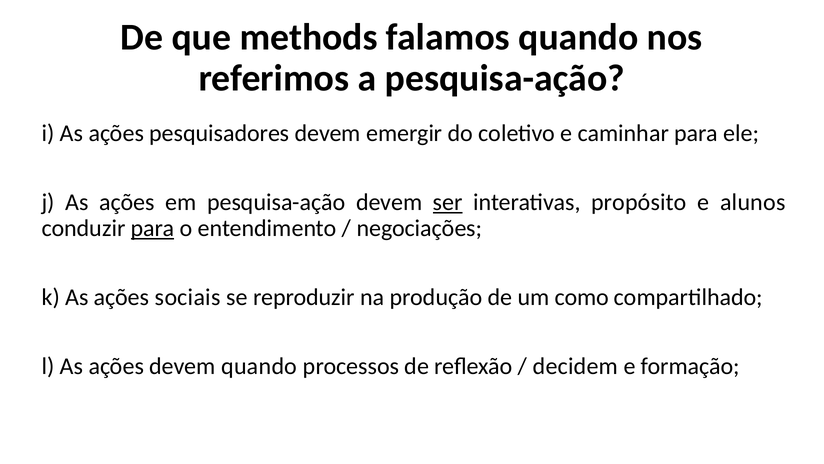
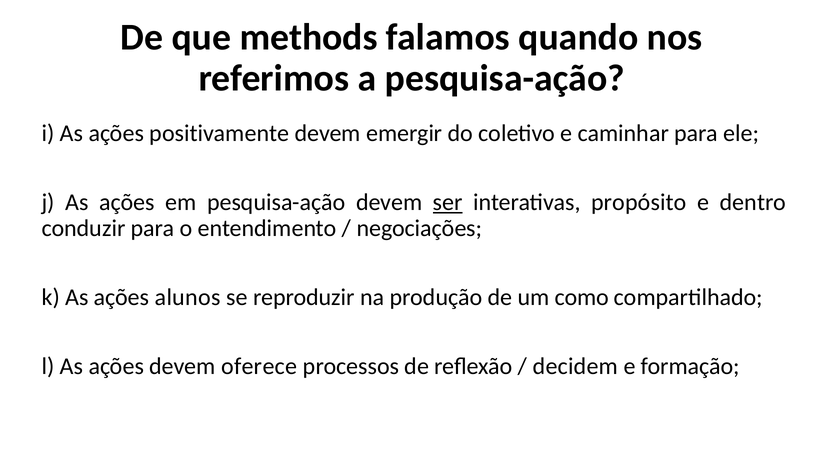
pesquisadores: pesquisadores -> positivamente
alunos: alunos -> dentro
para at (153, 228) underline: present -> none
sociais: sociais -> alunos
devem quando: quando -> oferece
